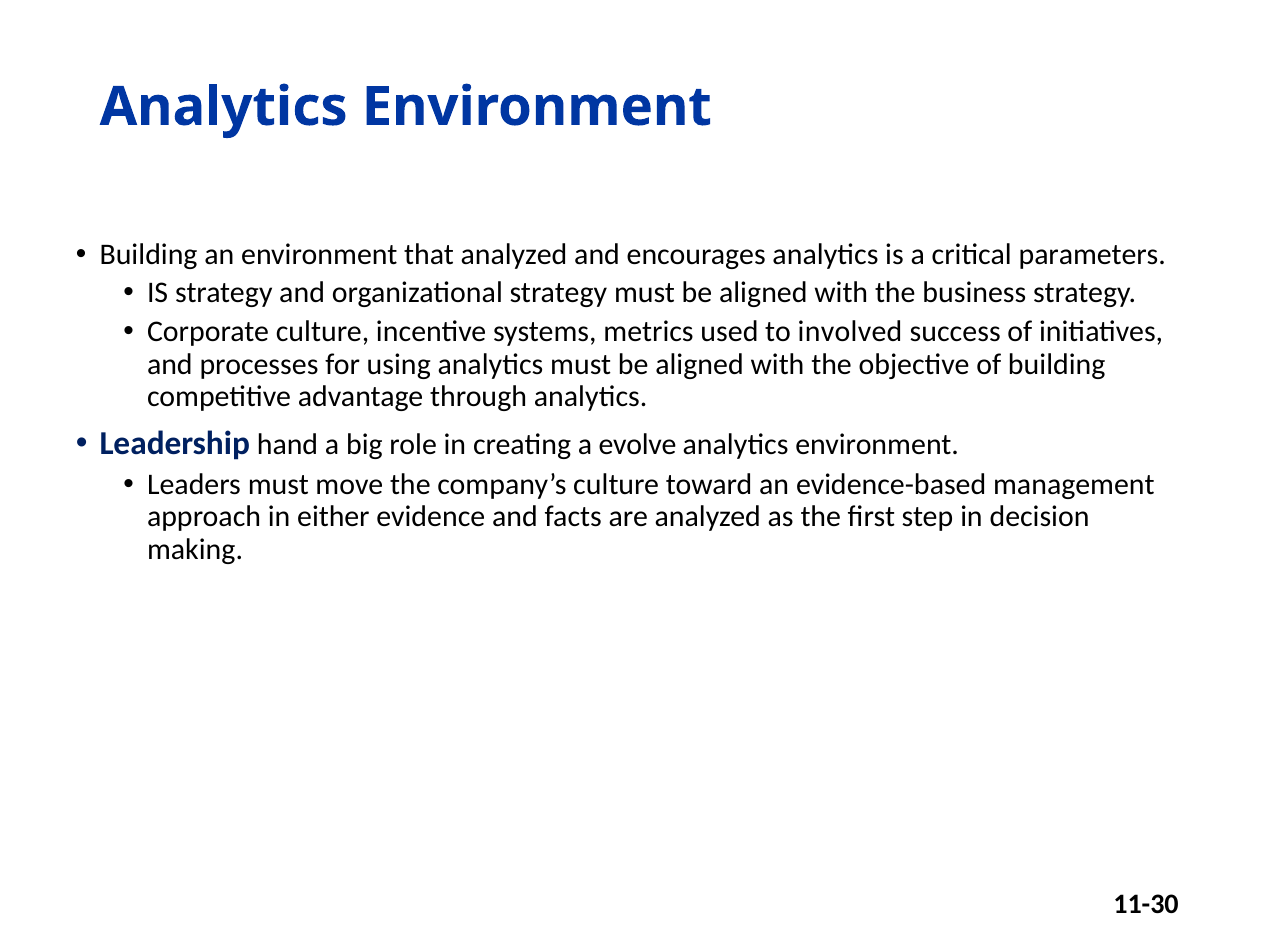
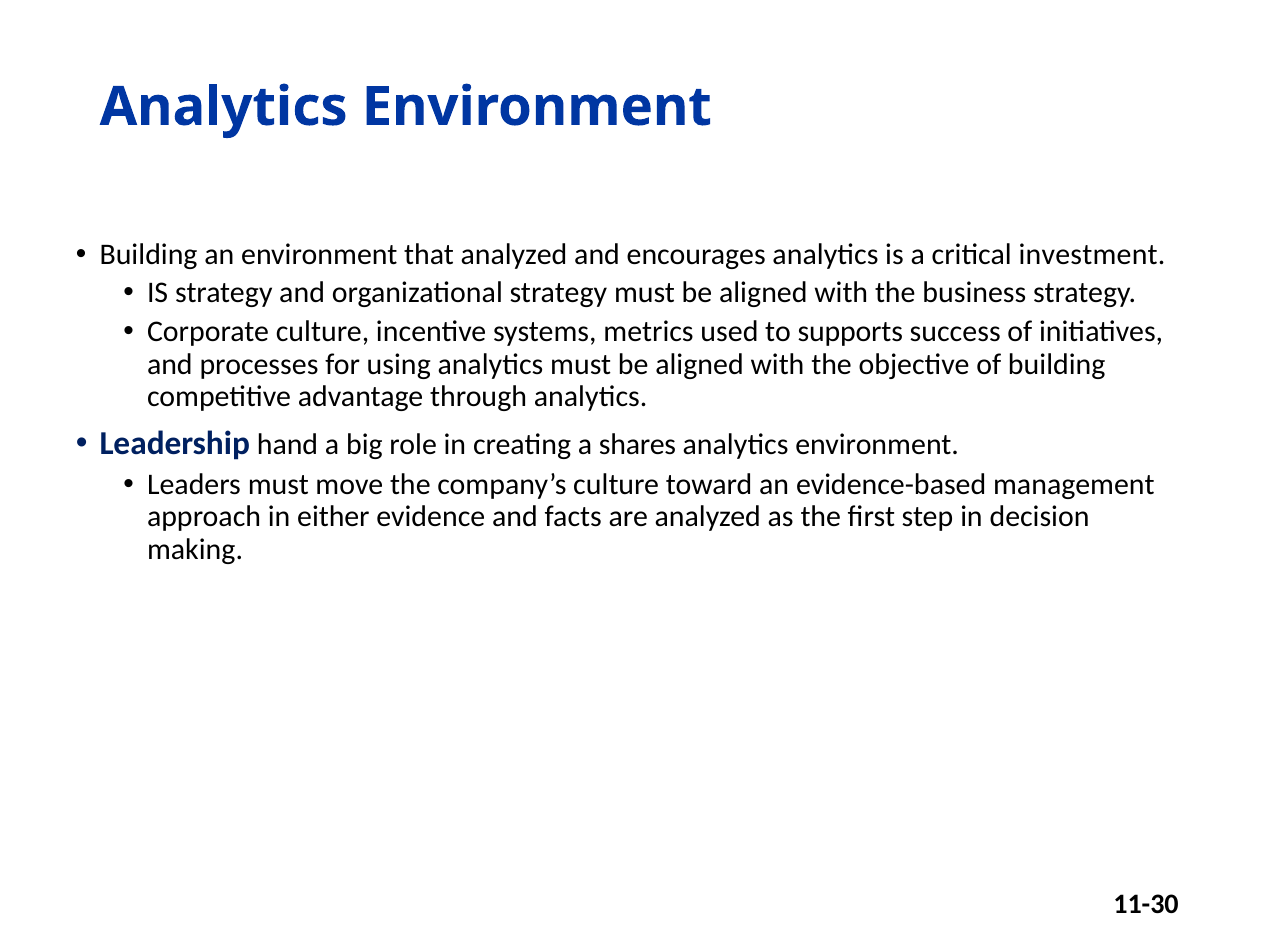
parameters: parameters -> investment
involved: involved -> supports
evolve: evolve -> shares
